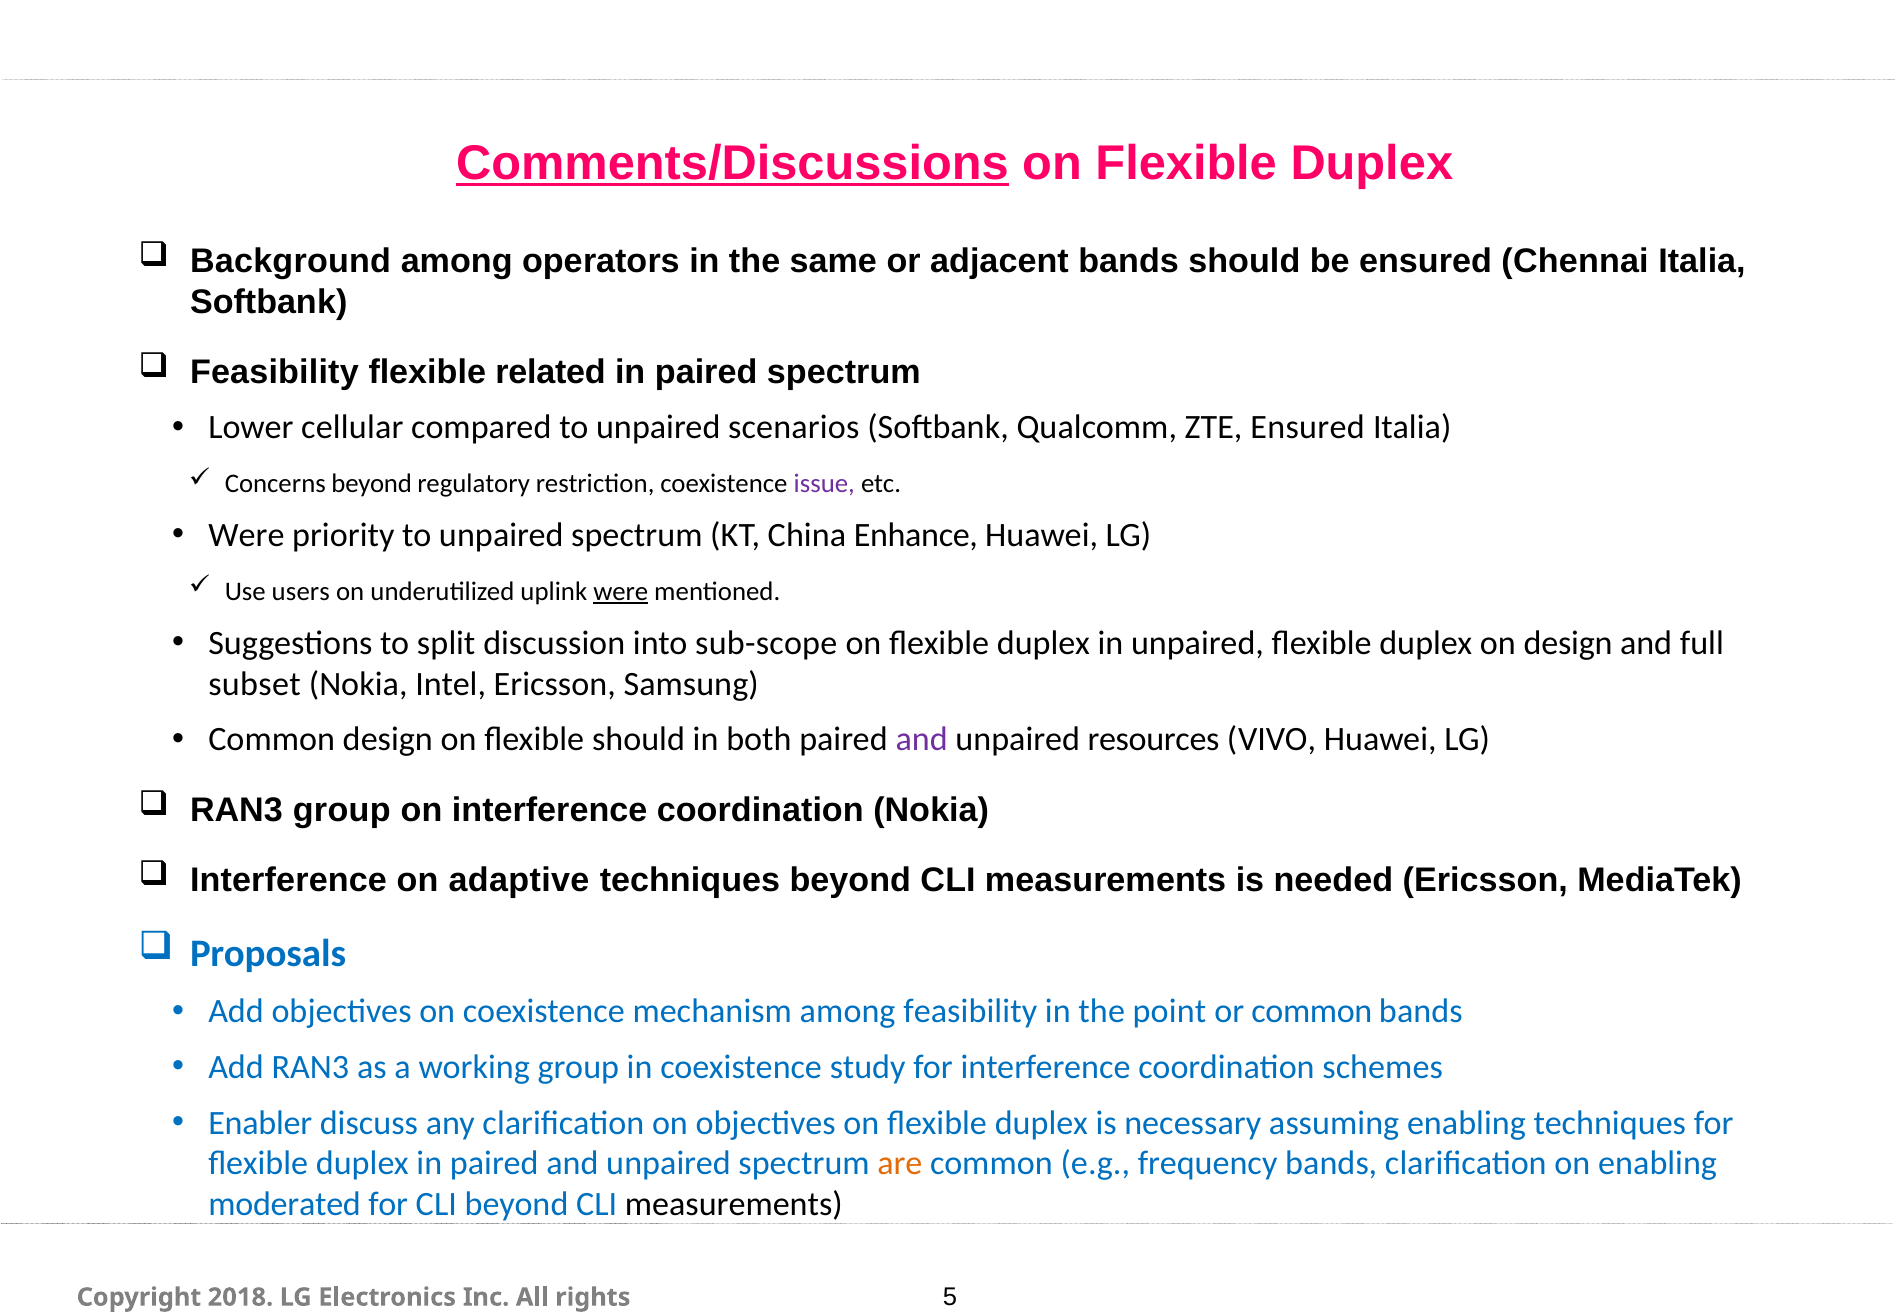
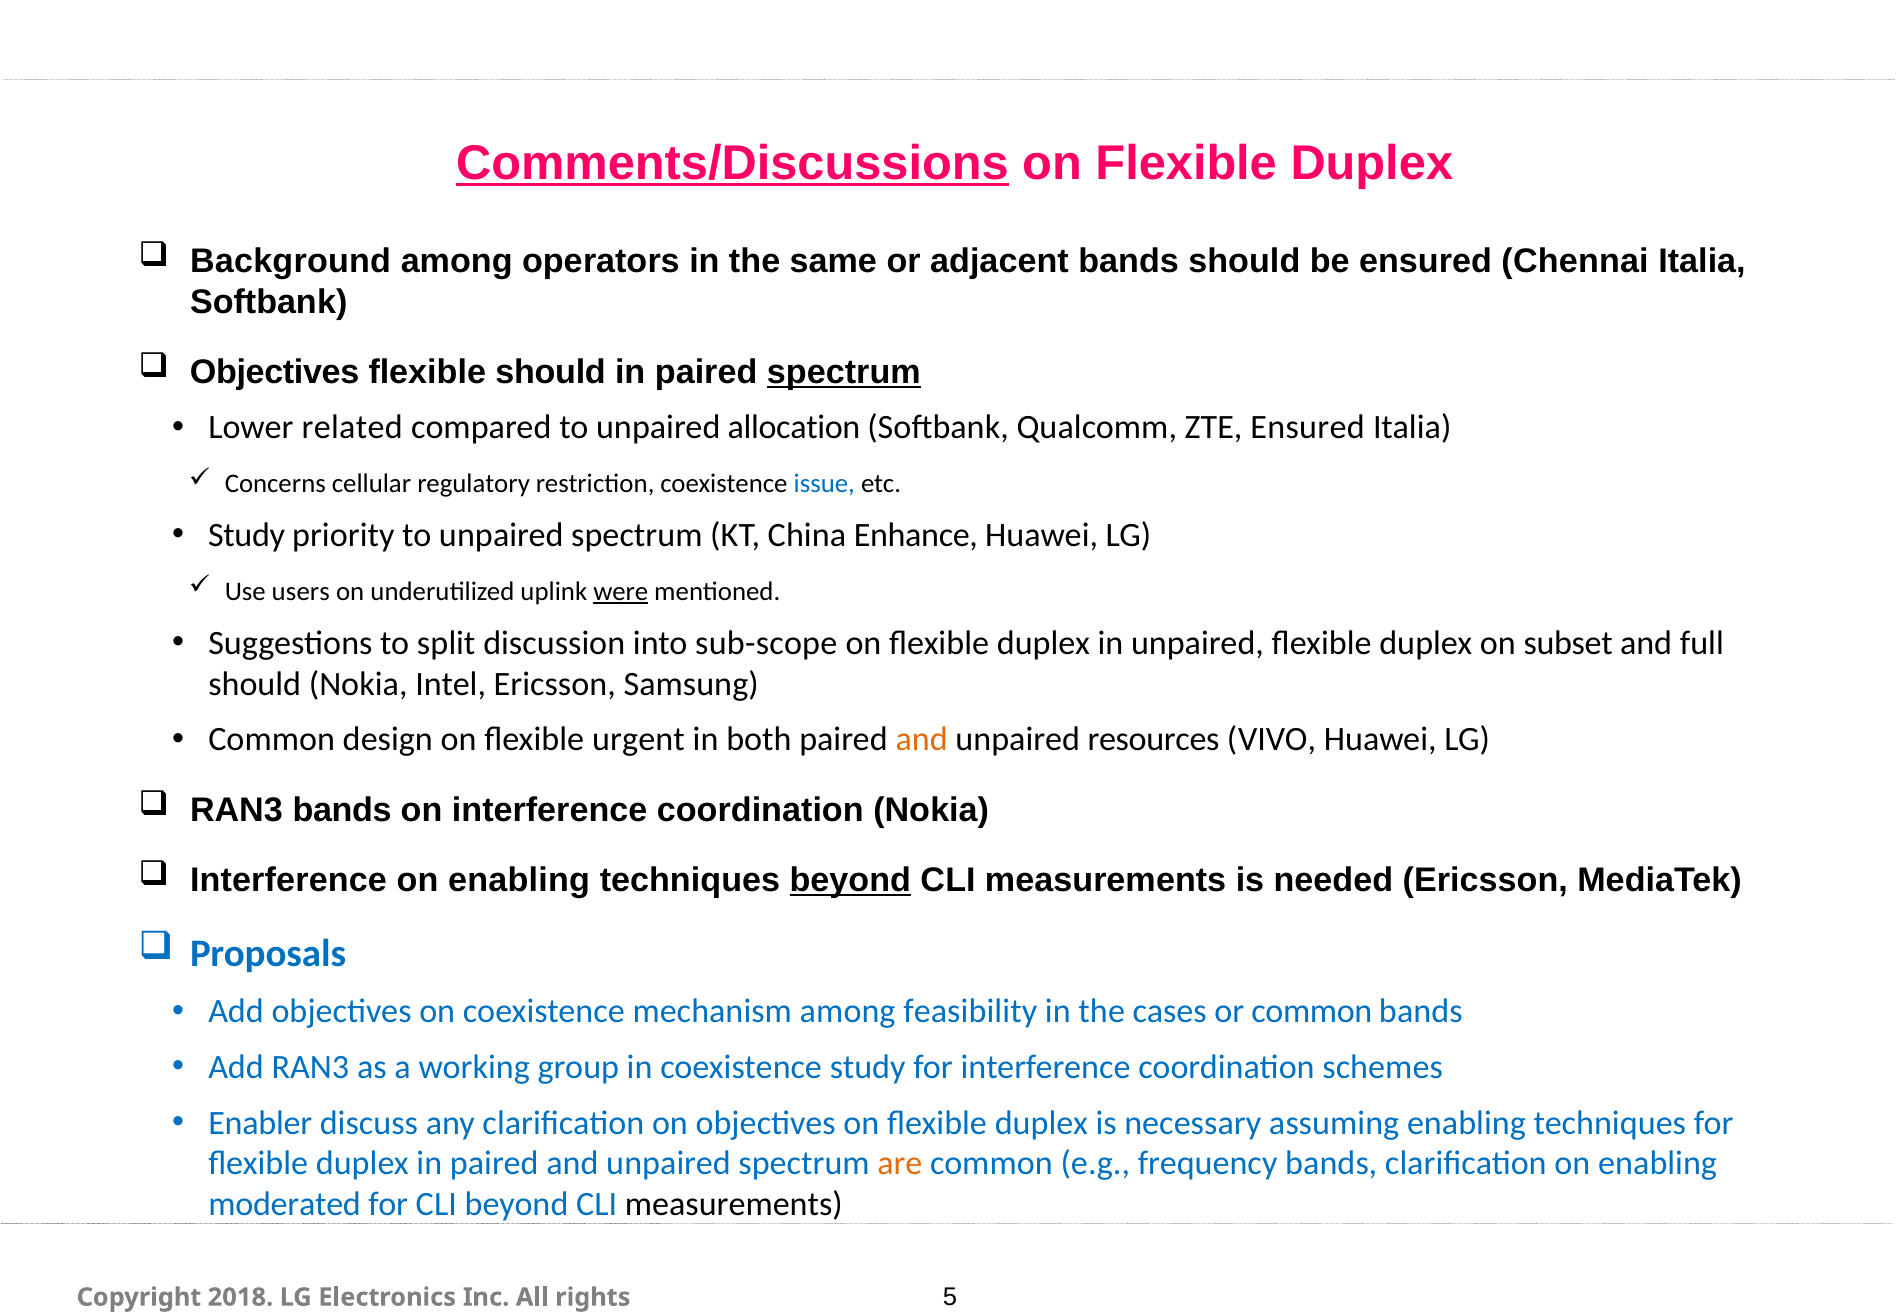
Feasibility at (274, 372): Feasibility -> Objectives
flexible related: related -> should
spectrum at (844, 372) underline: none -> present
cellular: cellular -> related
scenarios: scenarios -> allocation
Concerns beyond: beyond -> cellular
issue colour: purple -> blue
Were at (246, 536): Were -> Study
on design: design -> subset
subset at (255, 684): subset -> should
flexible should: should -> urgent
and at (922, 740) colour: purple -> orange
RAN3 group: group -> bands
adaptive at (519, 880): adaptive -> enabling
beyond at (850, 880) underline: none -> present
point: point -> cases
